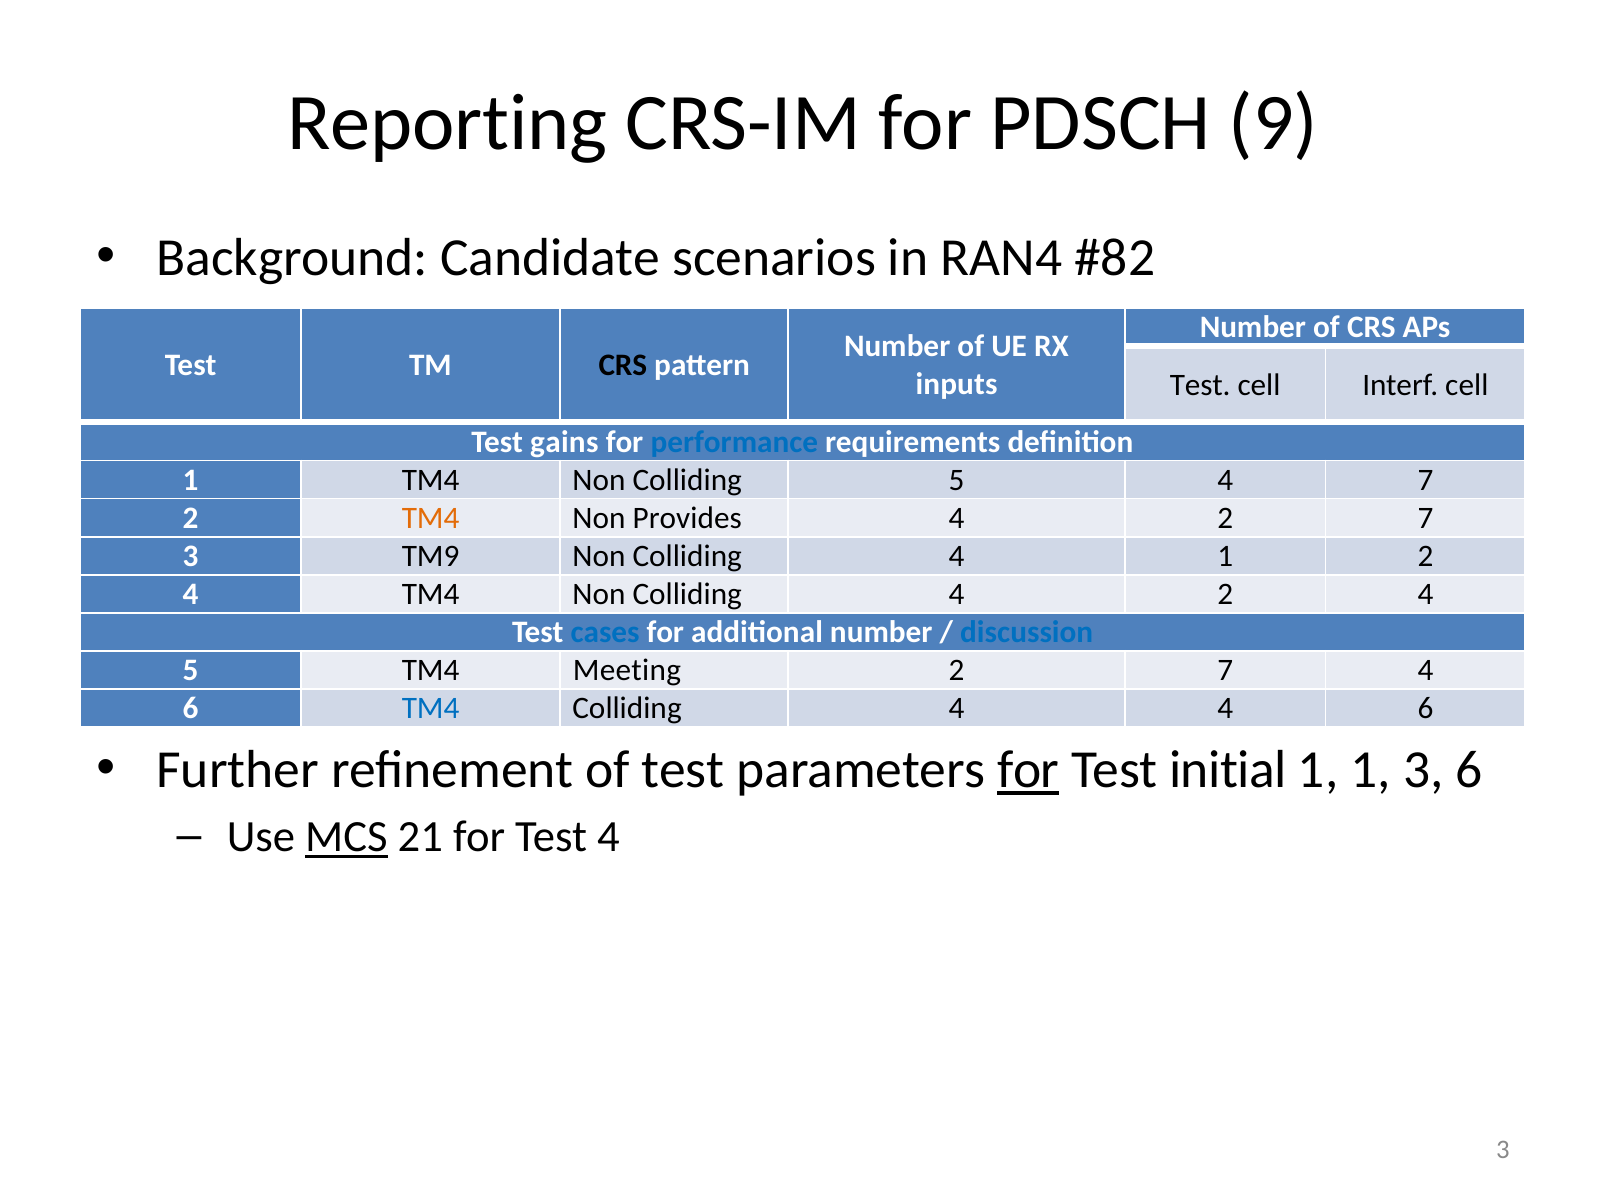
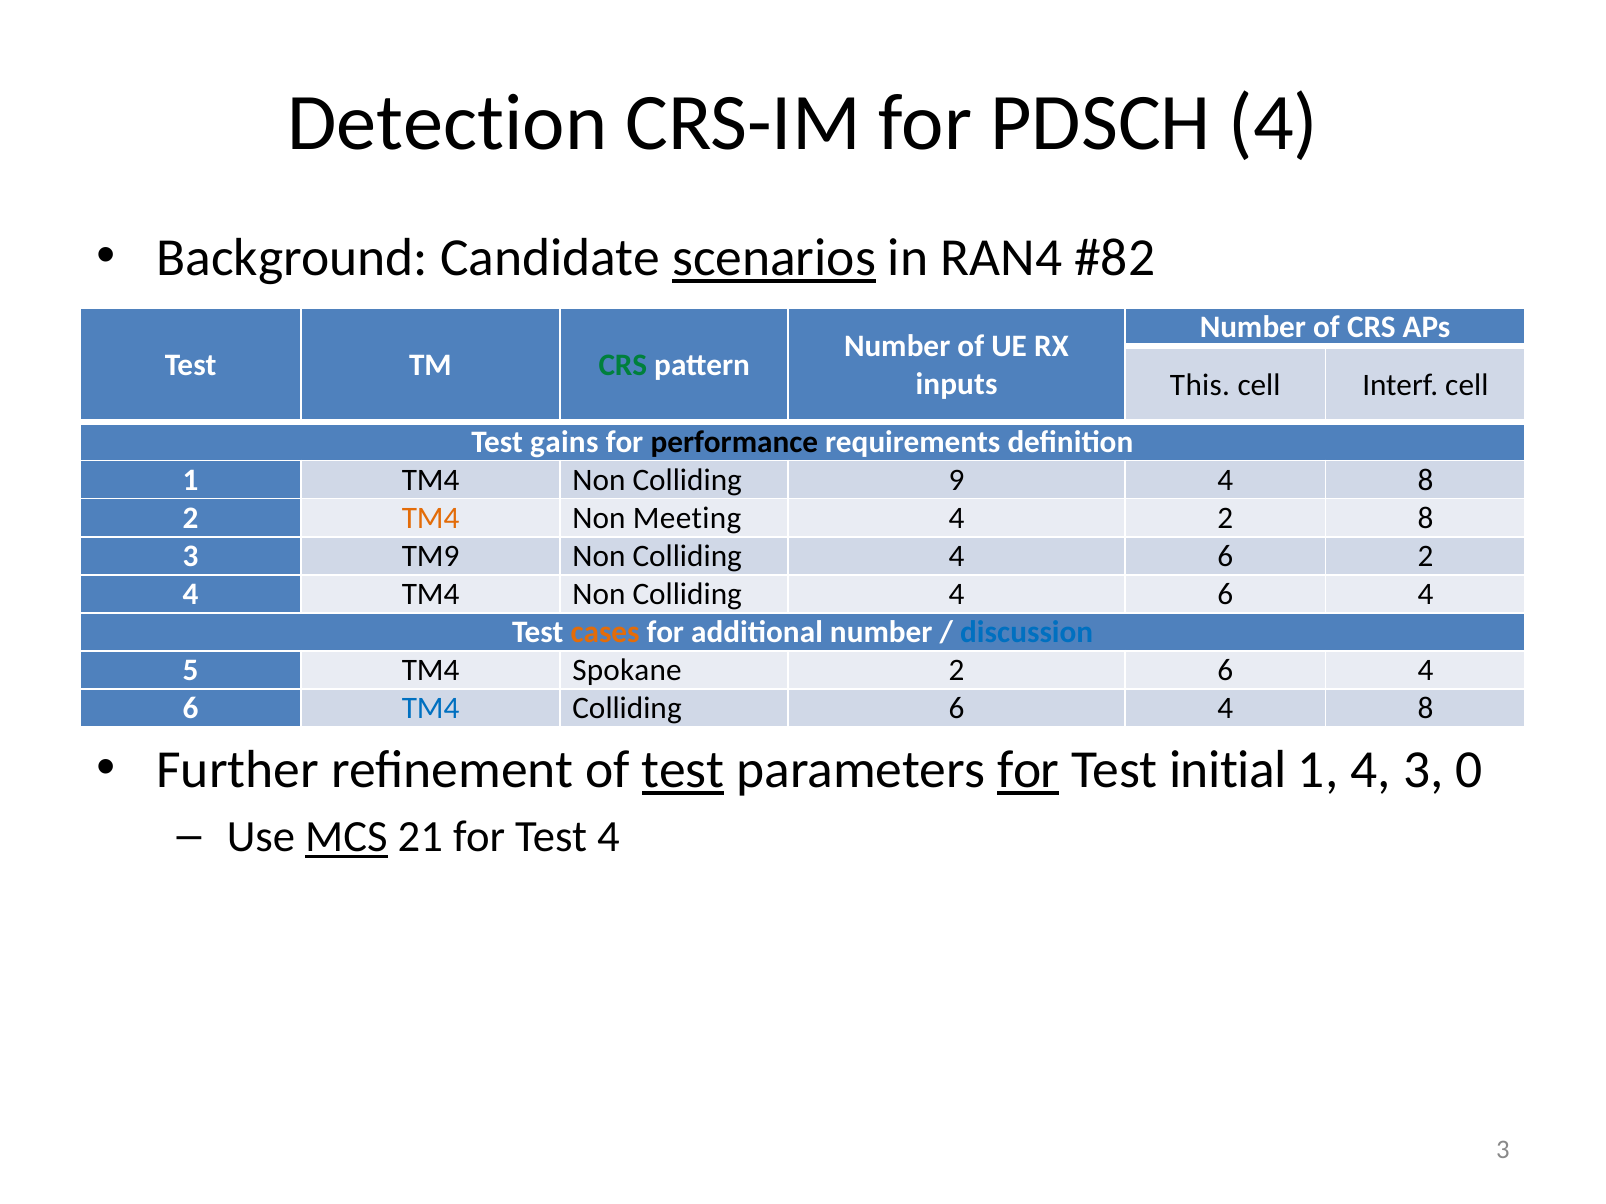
Reporting: Reporting -> Detection
PDSCH 9: 9 -> 4
scenarios underline: none -> present
CRS at (623, 366) colour: black -> green
Test at (1200, 385): Test -> This
performance colour: blue -> black
Colliding 5: 5 -> 9
7 at (1425, 480): 7 -> 8
Provides: Provides -> Meeting
4 2 7: 7 -> 8
1 at (1225, 556): 1 -> 6
2 at (1225, 594): 2 -> 6
cases colour: blue -> orange
Meeting: Meeting -> Spokane
7 at (1225, 670): 7 -> 6
4 at (957, 709): 4 -> 6
6 at (1425, 709): 6 -> 8
test at (683, 770) underline: none -> present
1 1: 1 -> 4
3 6: 6 -> 0
